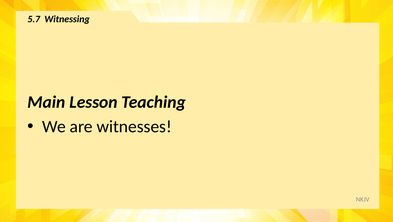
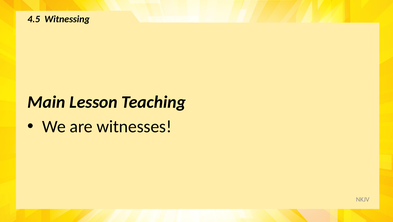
5.7: 5.7 -> 4.5
